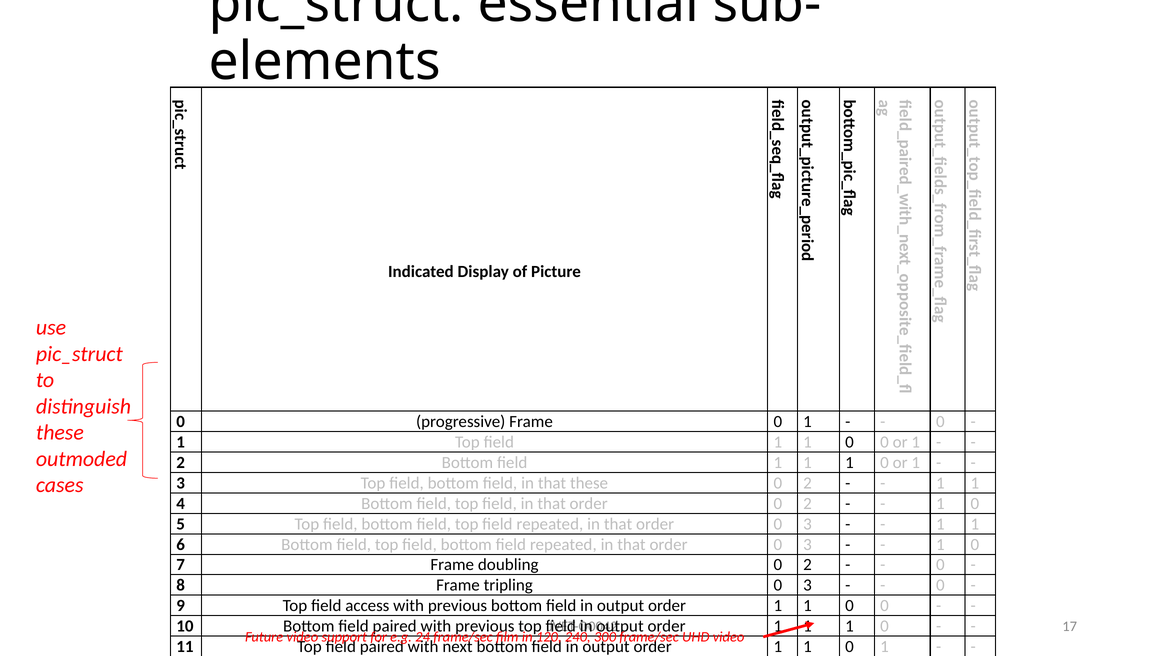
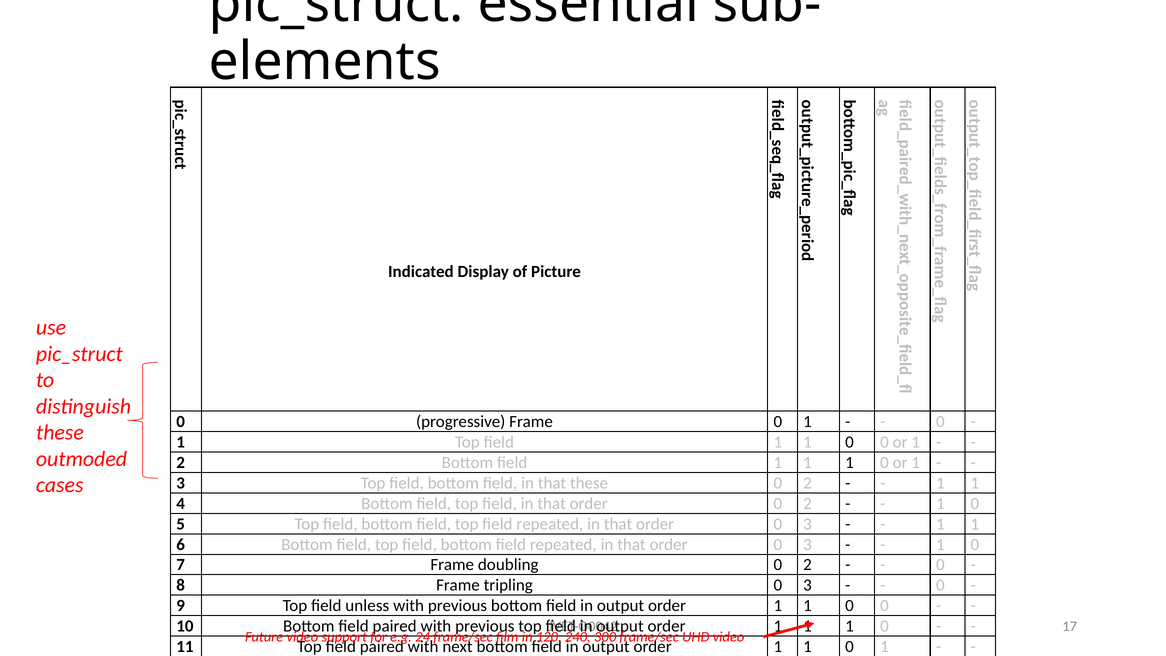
access: access -> unless
